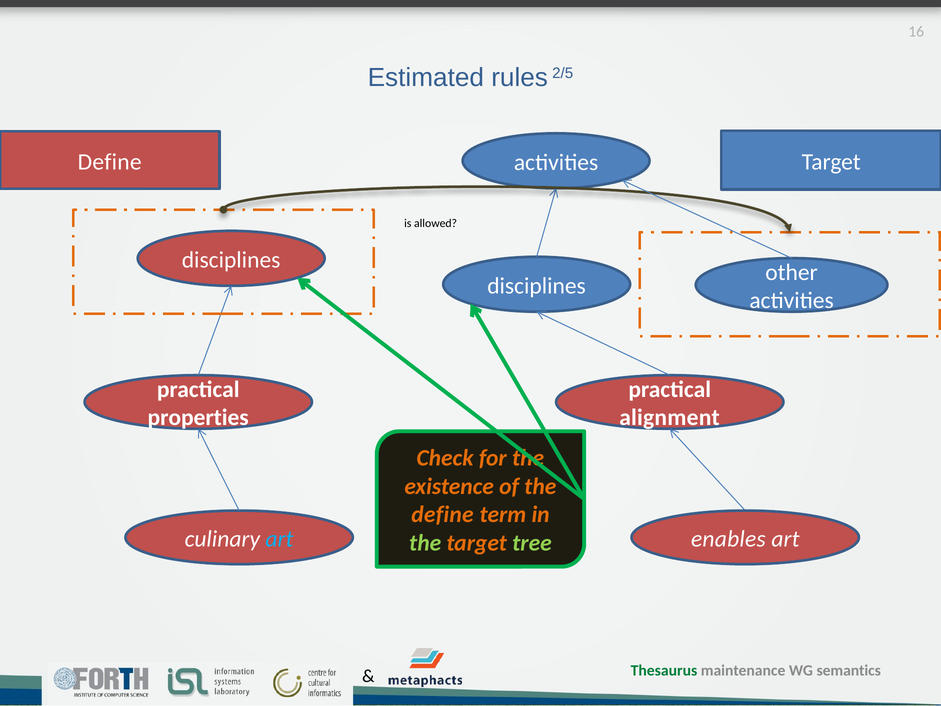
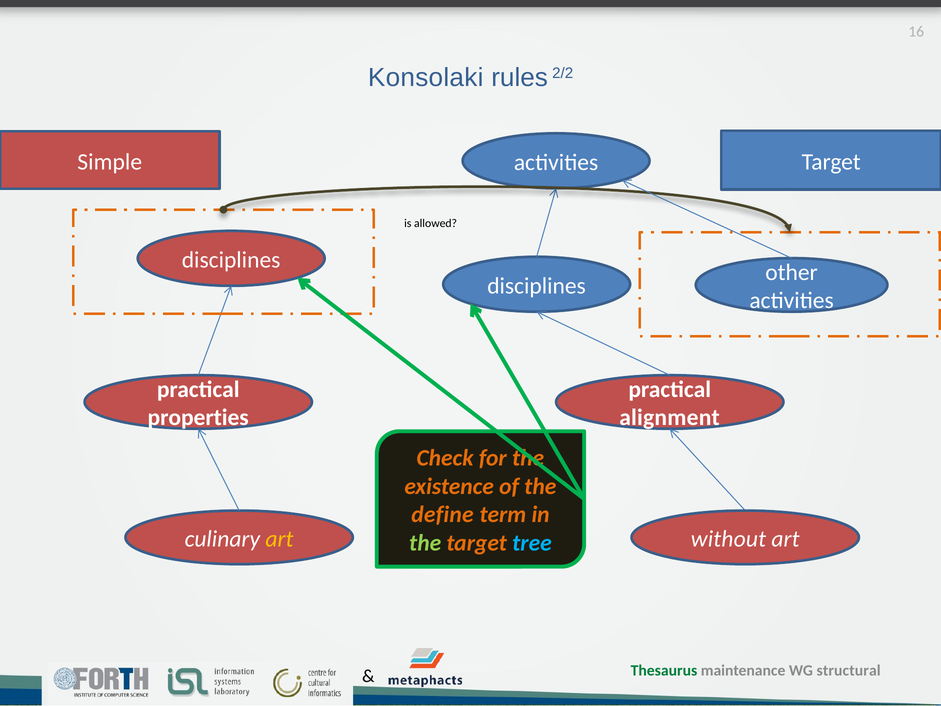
Estimated: Estimated -> Konsolaki
2/5: 2/5 -> 2/2
Define at (110, 162): Define -> Simple
art at (279, 539) colour: light blue -> yellow
enables: enables -> without
tree colour: light green -> light blue
semantics: semantics -> structural
